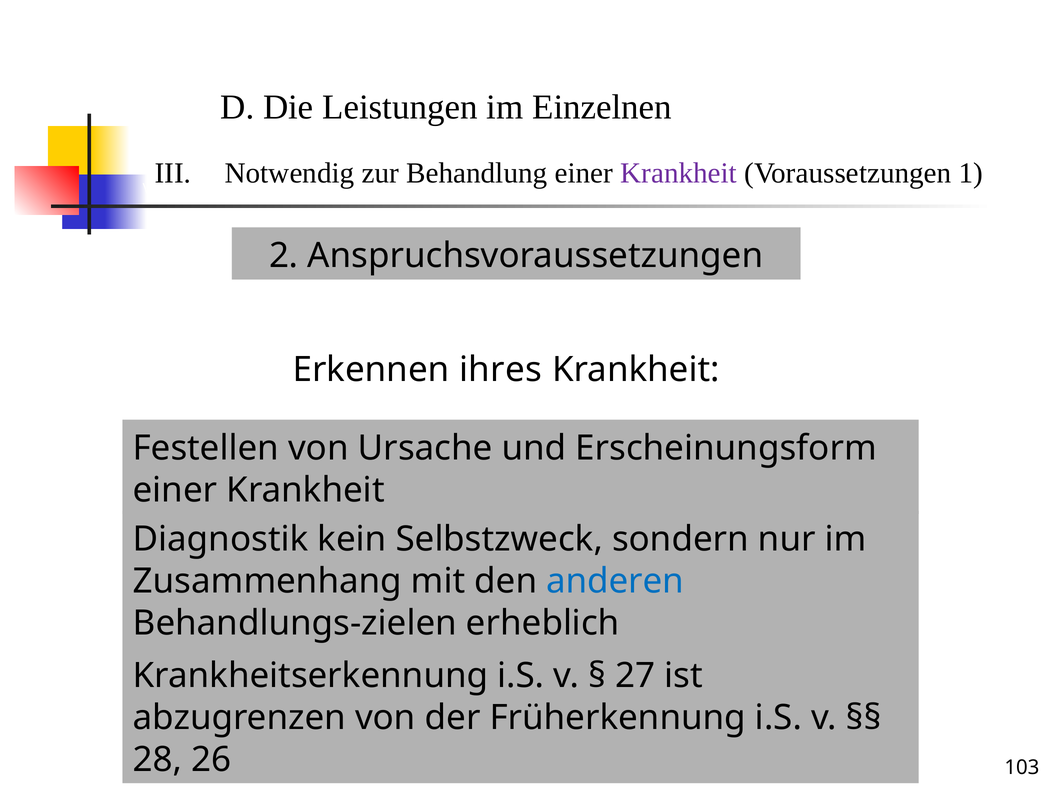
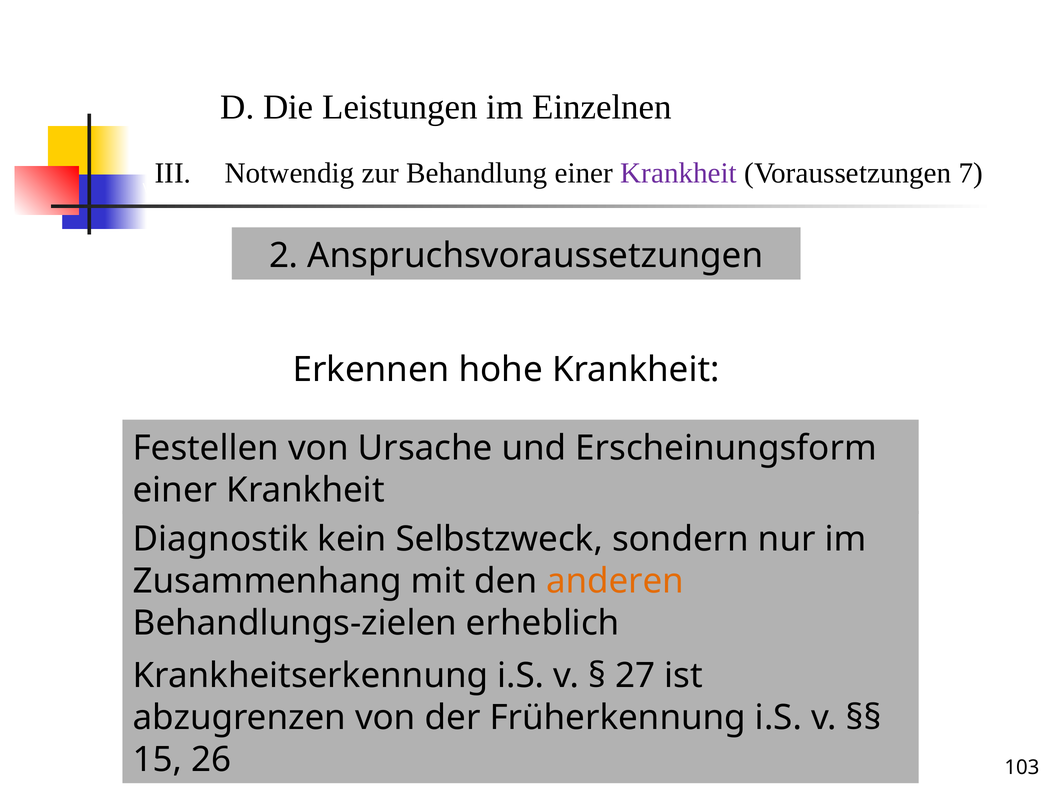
1: 1 -> 7
ihres: ihres -> hohe
anderen colour: blue -> orange
28: 28 -> 15
